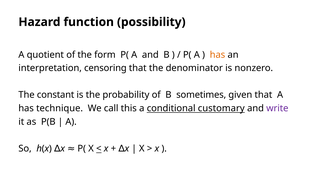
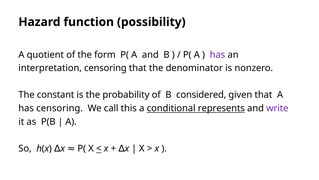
has at (217, 55) colour: orange -> purple
sometimes: sometimes -> considered
has technique: technique -> censoring
customary: customary -> represents
